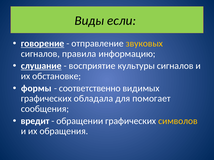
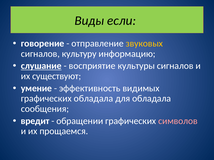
говорение underline: present -> none
правила: правила -> культуру
обстановке: обстановке -> существуют
формы: формы -> умение
соответственно: соответственно -> эффективность
для помогает: помогает -> обладала
символов colour: yellow -> pink
обращения: обращения -> прощаемся
